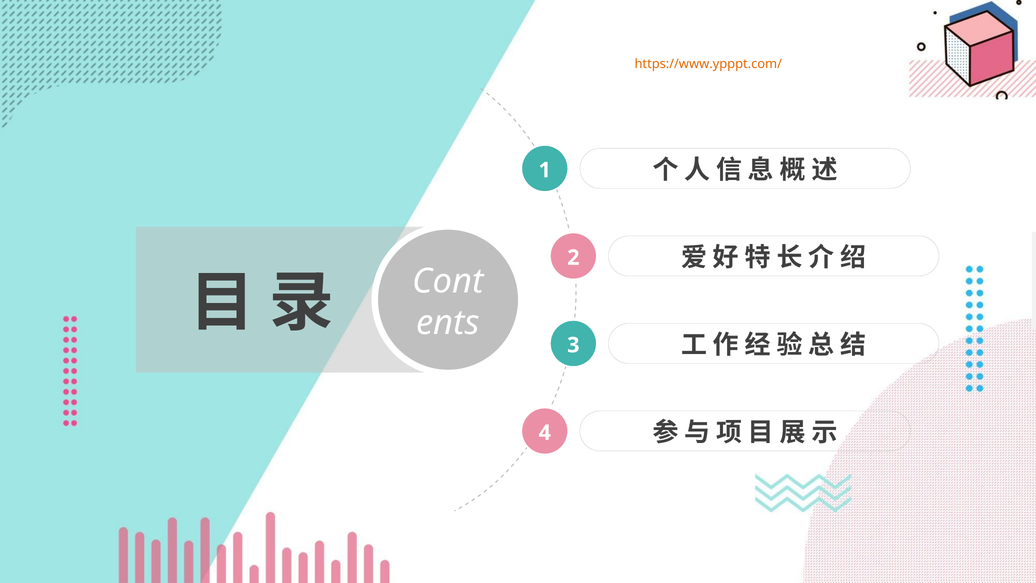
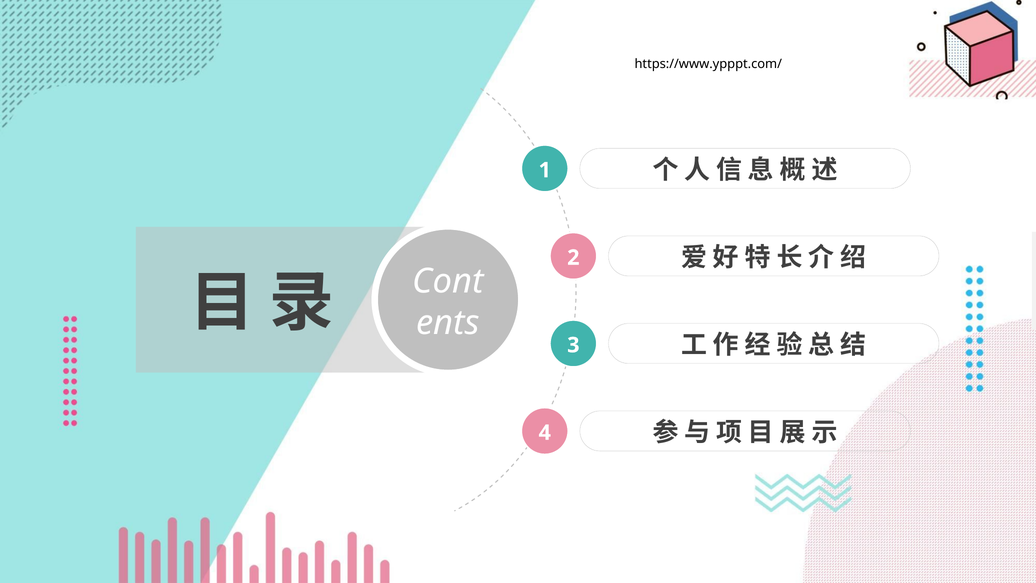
https://www.ypppt.com/ colour: orange -> black
